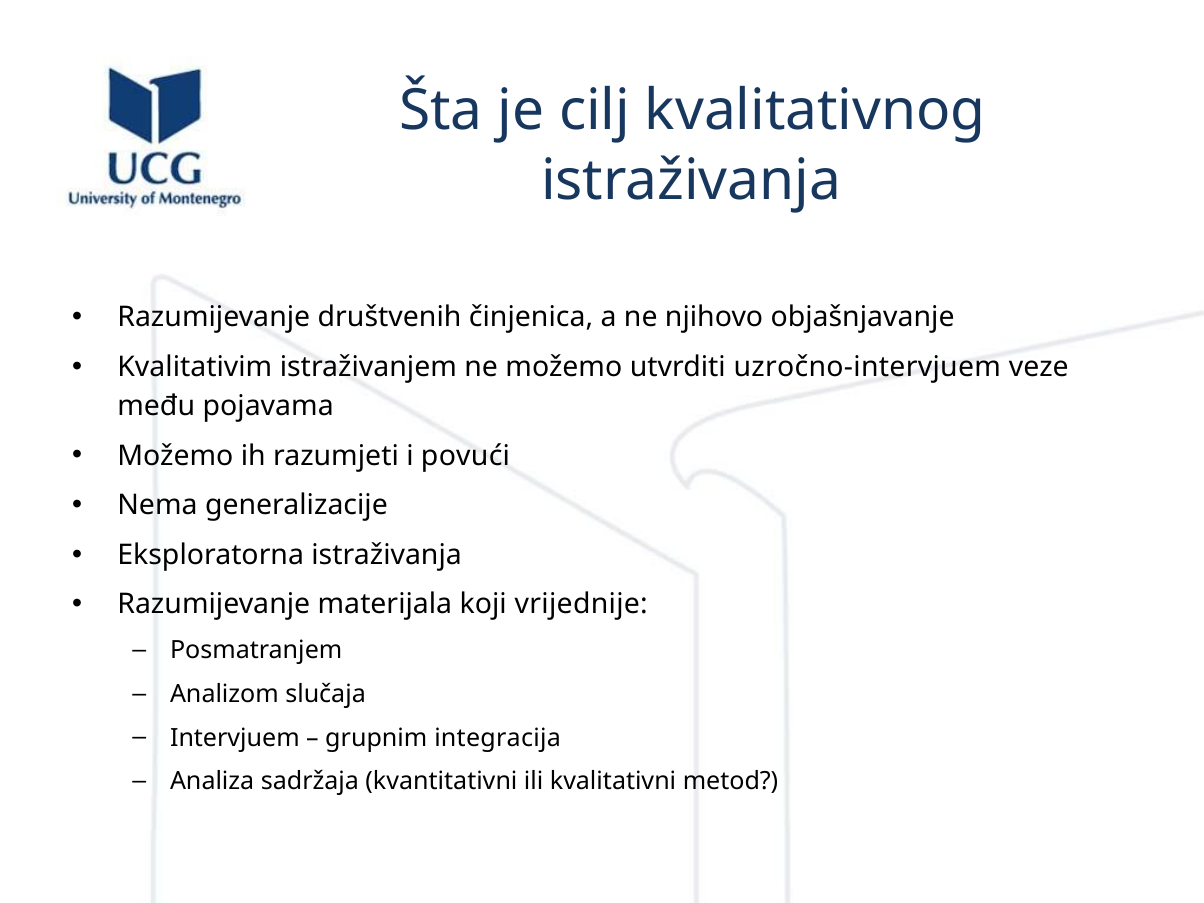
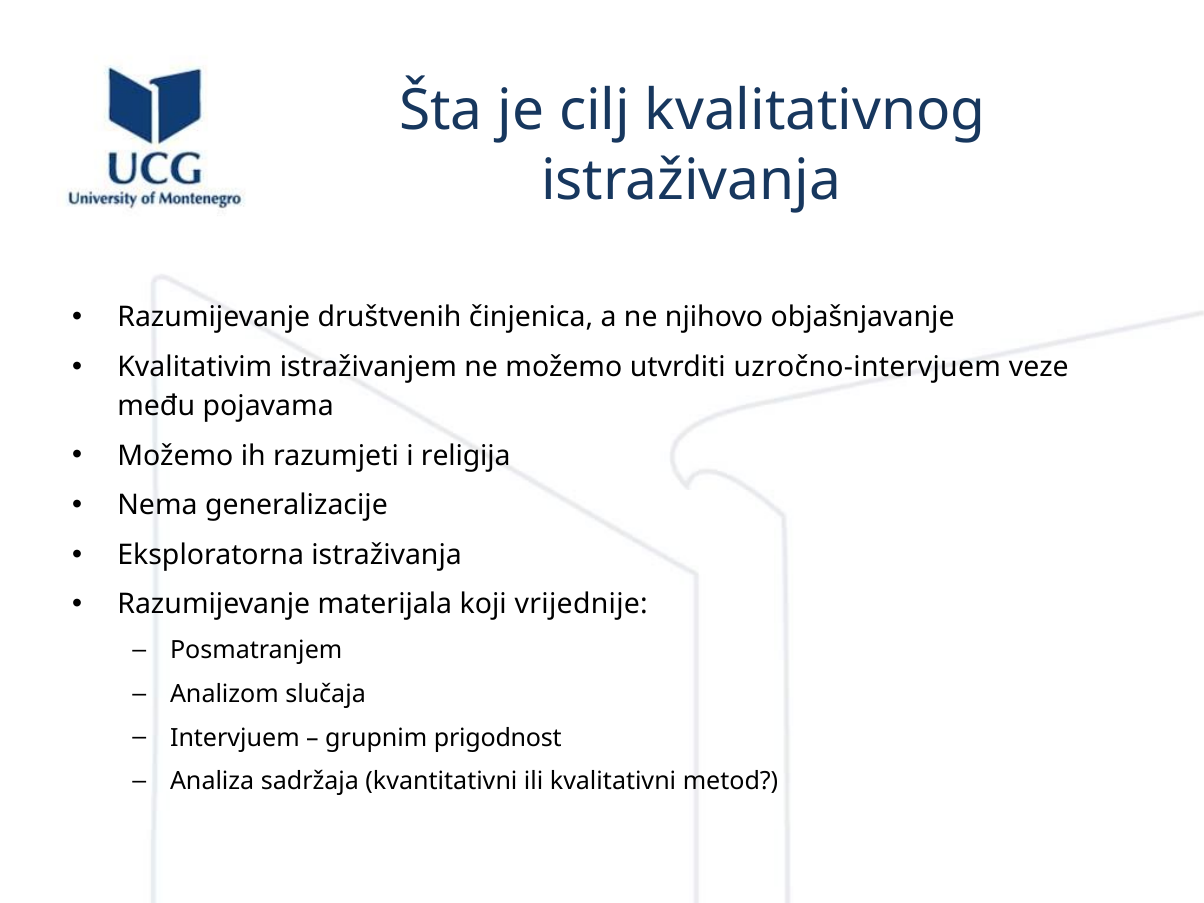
povući: povući -> religija
integracija: integracija -> prigodnost
